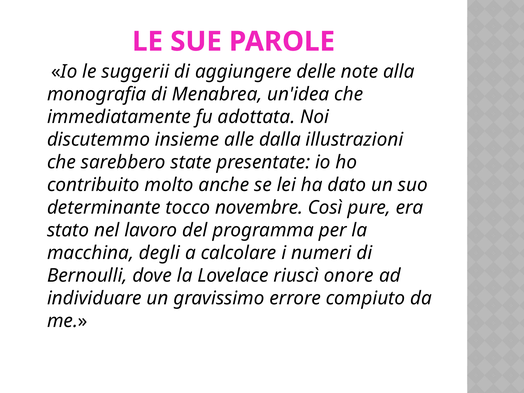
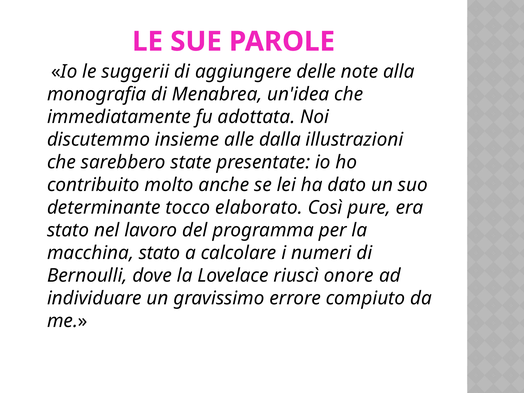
novembre: novembre -> elaborato
macchina degli: degli -> stato
